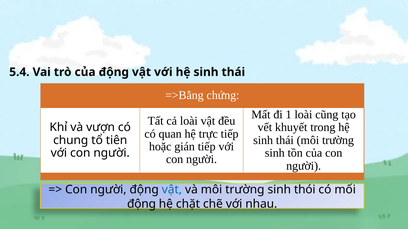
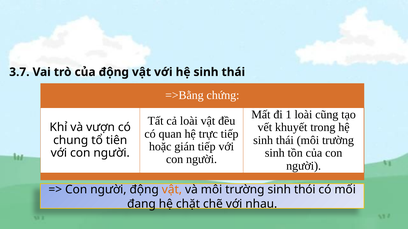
5.4: 5.4 -> 3.7
vật at (172, 190) colour: blue -> orange
động at (142, 204): động -> đang
